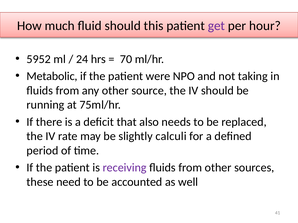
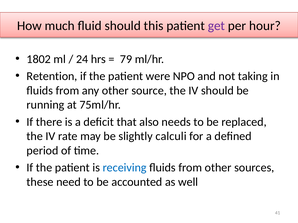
5952: 5952 -> 1802
70: 70 -> 79
Metabolic: Metabolic -> Retention
receiving colour: purple -> blue
